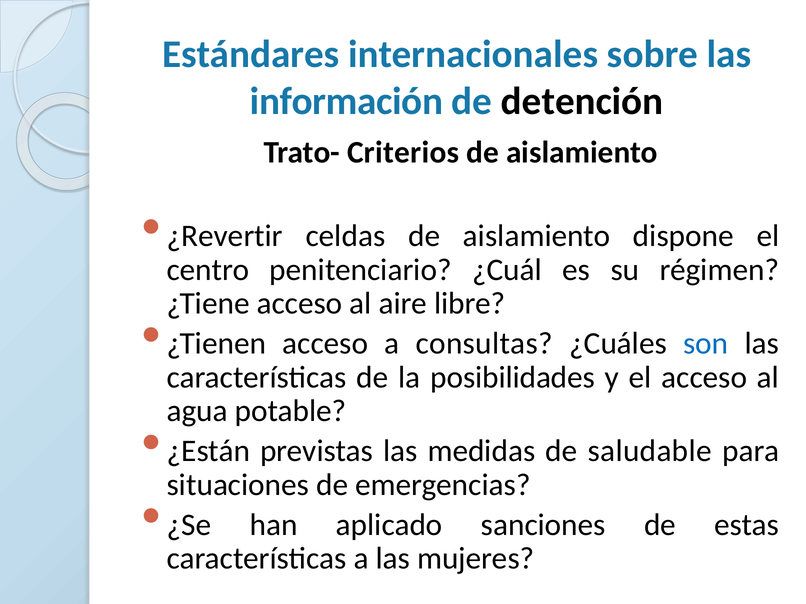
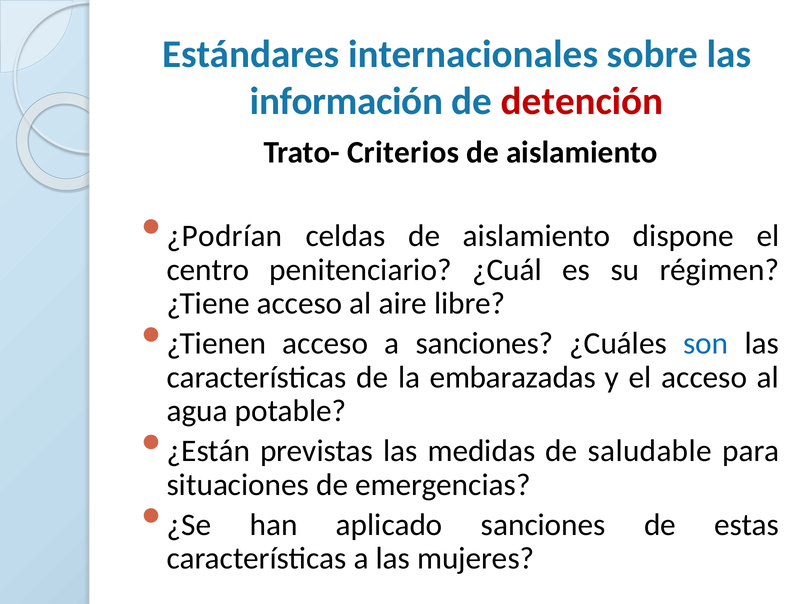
detención colour: black -> red
¿Revertir: ¿Revertir -> ¿Podrían
a consultas: consultas -> sanciones
posibilidades: posibilidades -> embarazadas
